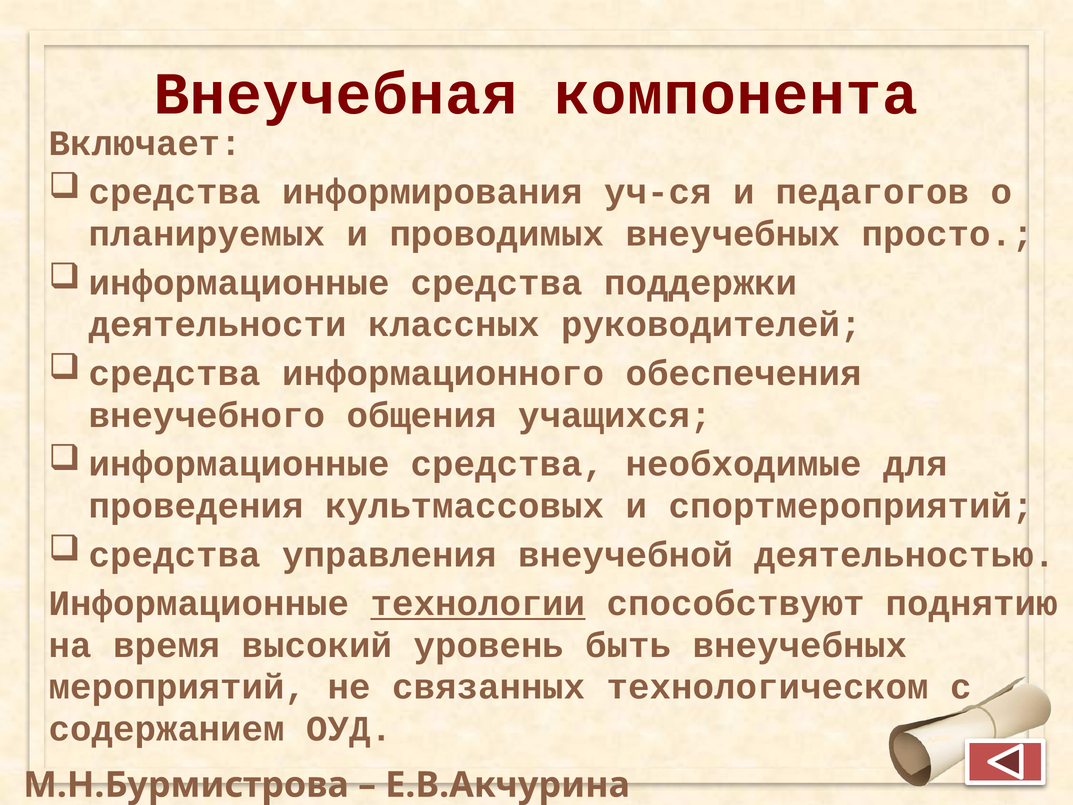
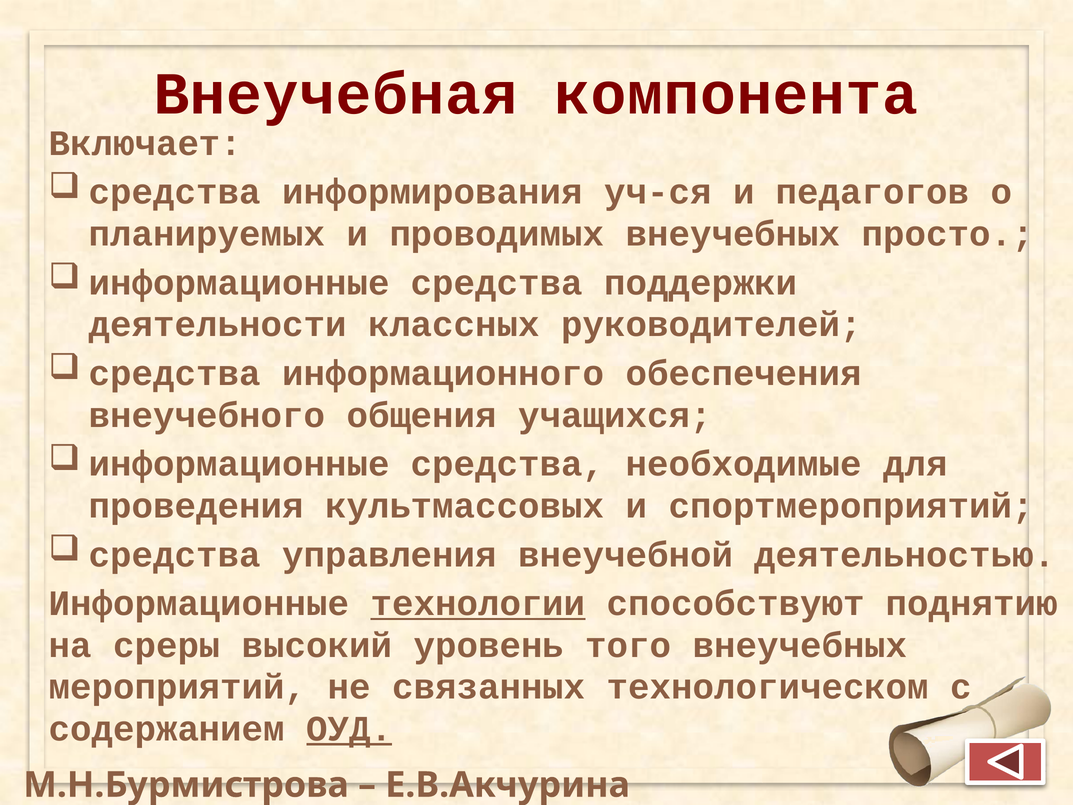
время: время -> среры
быть: быть -> того
ОУД underline: none -> present
